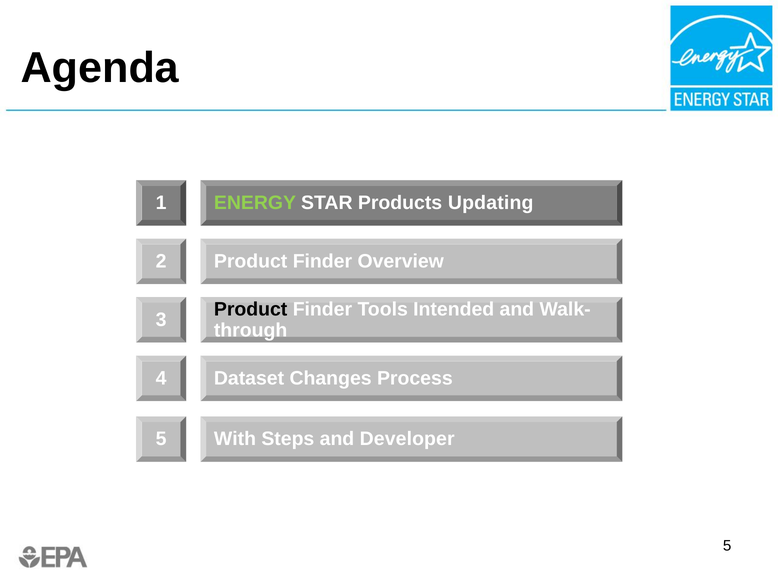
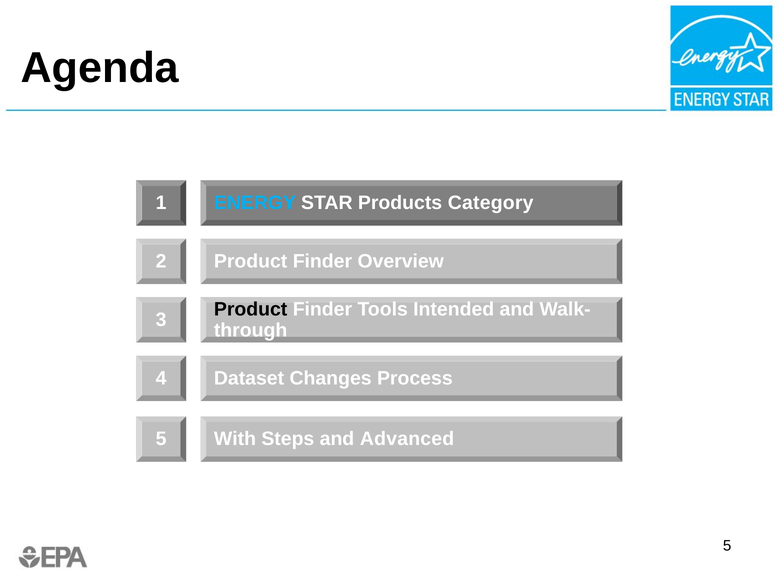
ENERGY colour: light green -> light blue
Updating: Updating -> Category
Developer: Developer -> Advanced
